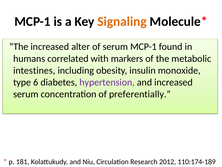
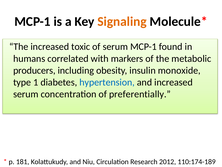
alter: alter -> toxic
intestines: intestines -> producers
6: 6 -> 1
hypertension colour: purple -> blue
